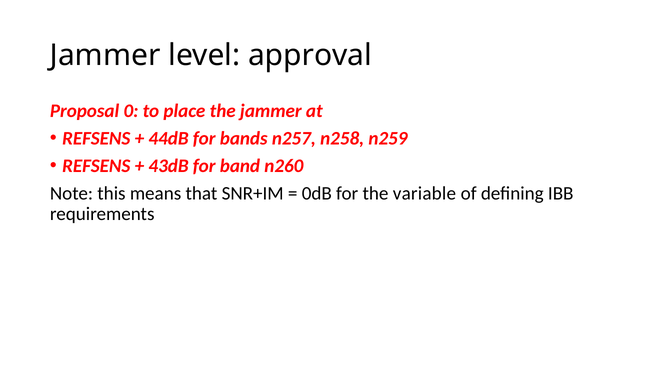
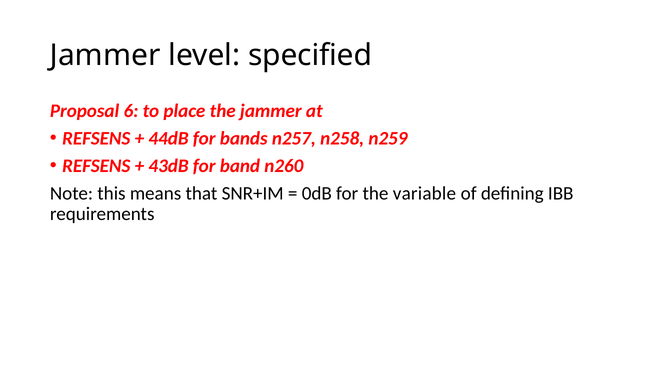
approval: approval -> specified
0: 0 -> 6
